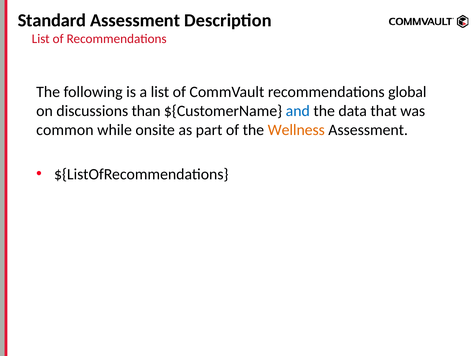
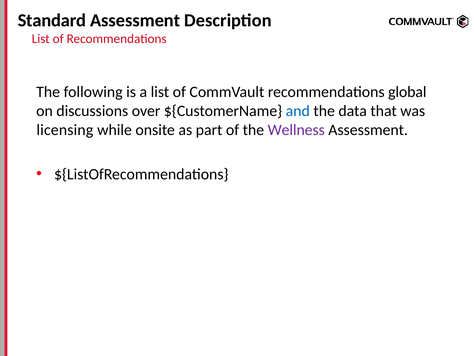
than: than -> over
common: common -> licensing
Wellness colour: orange -> purple
